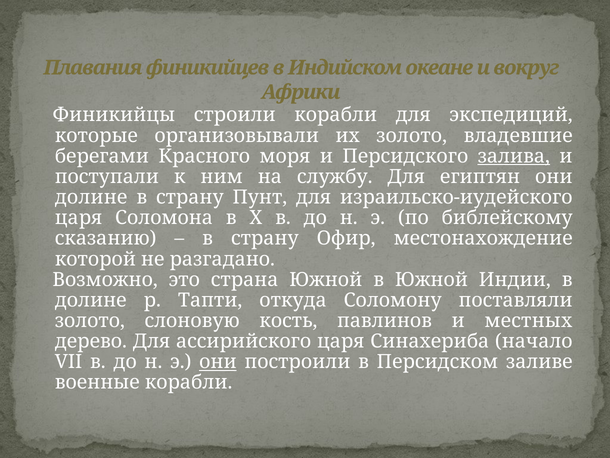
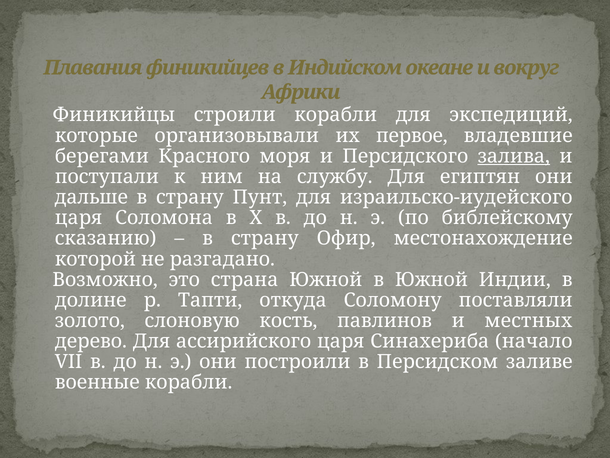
их золото: золото -> первое
долине at (91, 197): долине -> дальше
они at (218, 362) underline: present -> none
